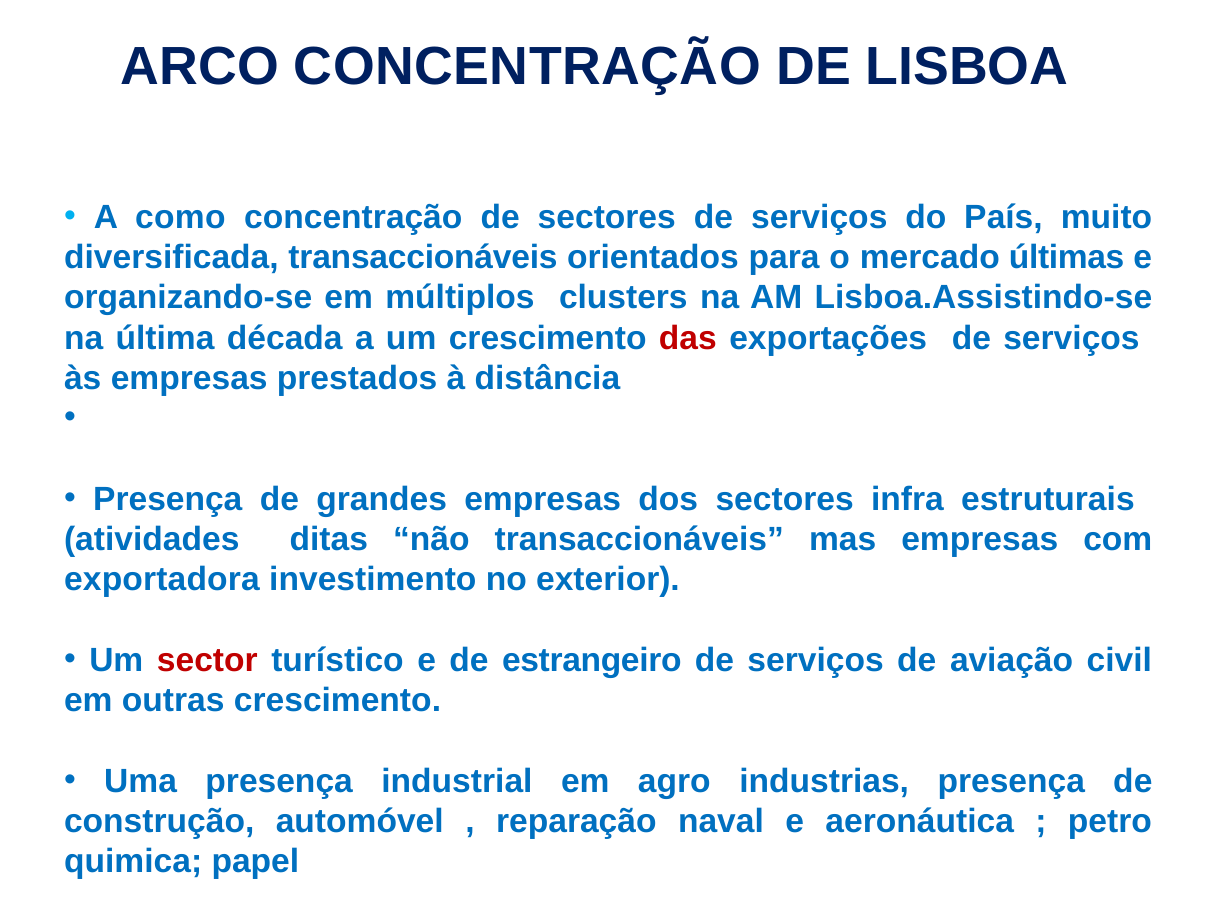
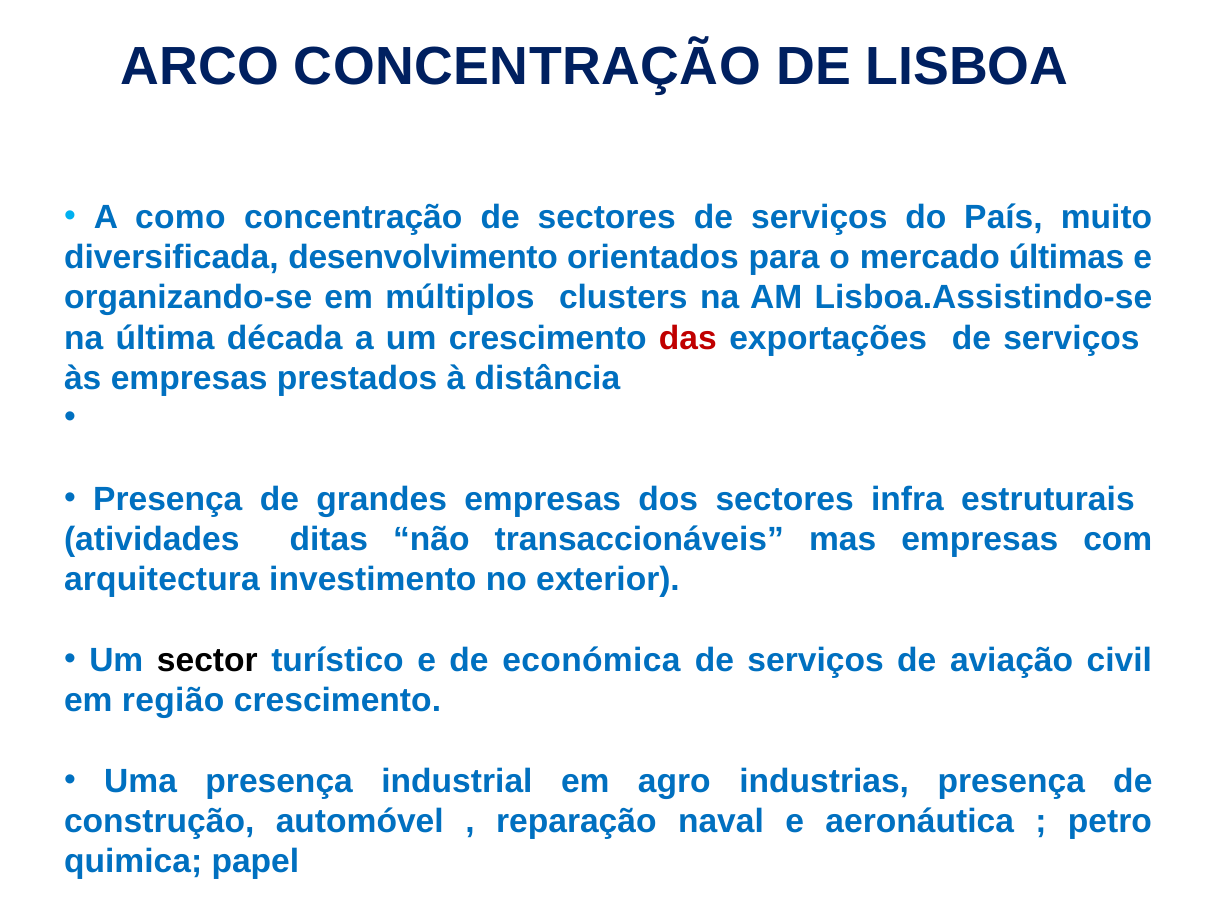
diversificada transaccionáveis: transaccionáveis -> desenvolvimento
exportadora: exportadora -> arquitectura
sector colour: red -> black
estrangeiro: estrangeiro -> económica
outras: outras -> região
